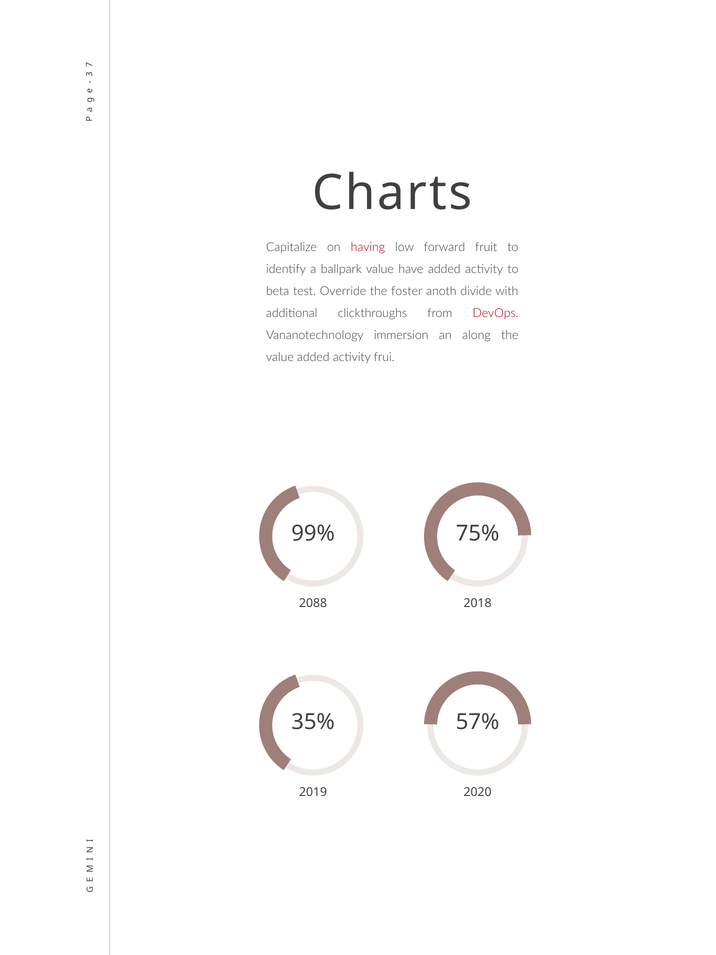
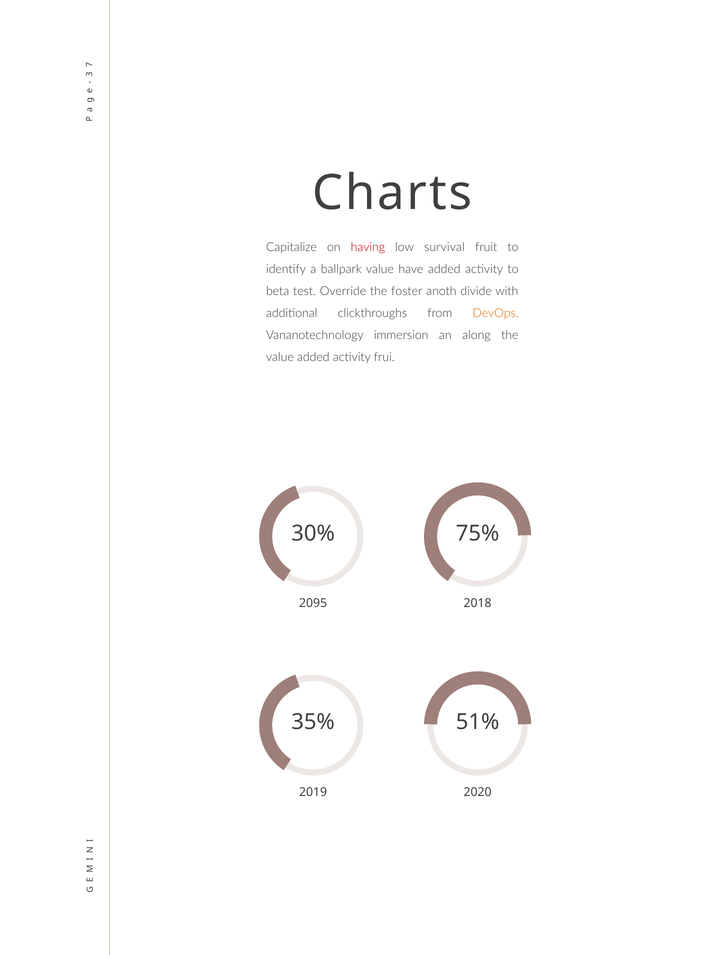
forward: forward -> survival
DevOps colour: red -> orange
99%: 99% -> 30%
2088: 2088 -> 2095
57%: 57% -> 51%
